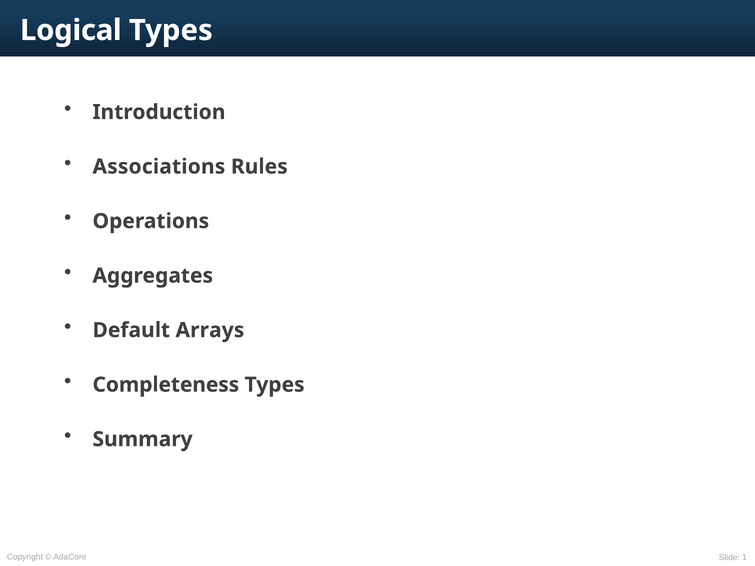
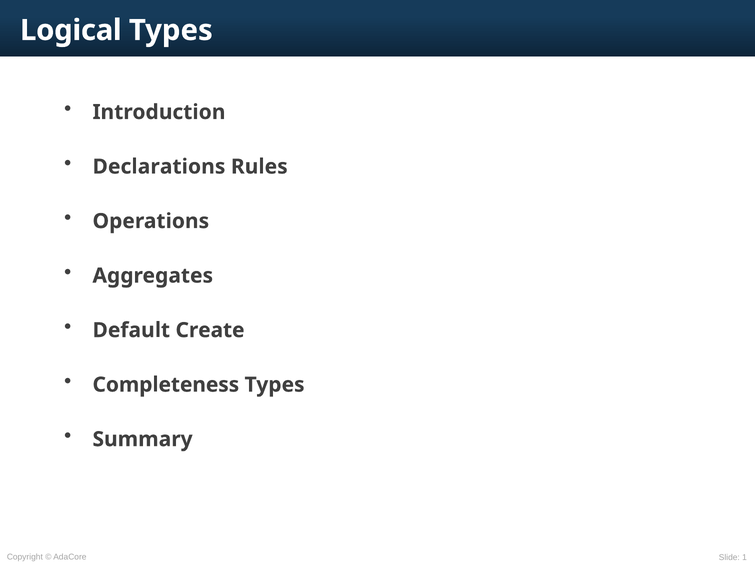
Associations: Associations -> Declarations
Arrays: Arrays -> Create
